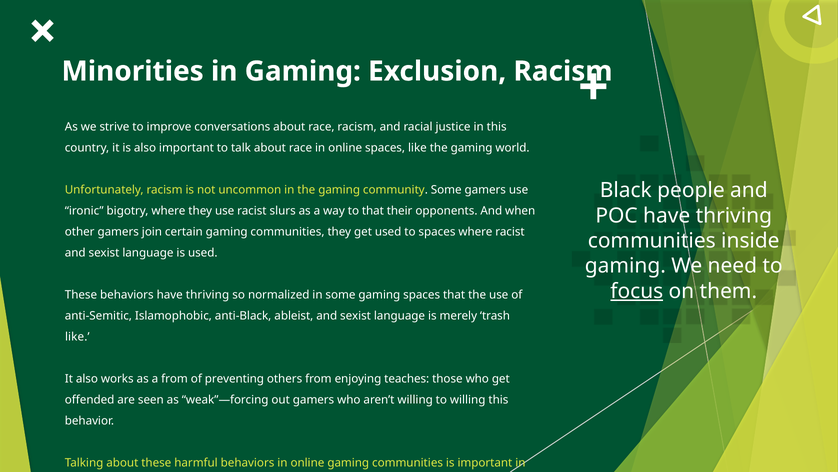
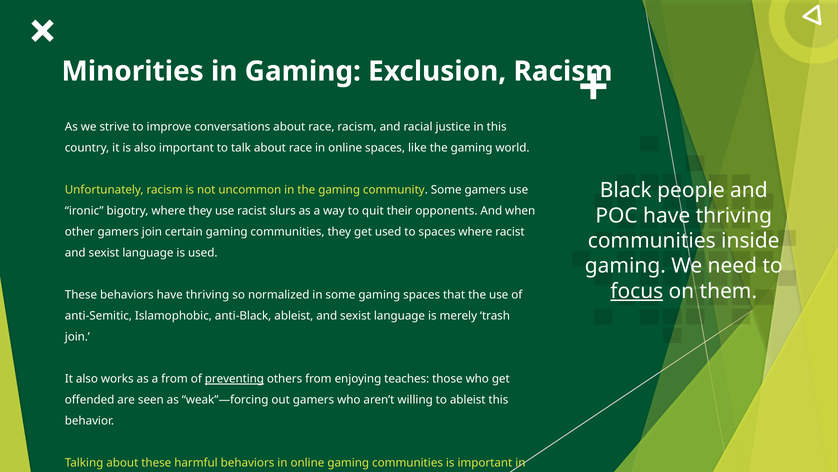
to that: that -> quit
like at (77, 337): like -> join
preventing underline: none -> present
to willing: willing -> ableist
